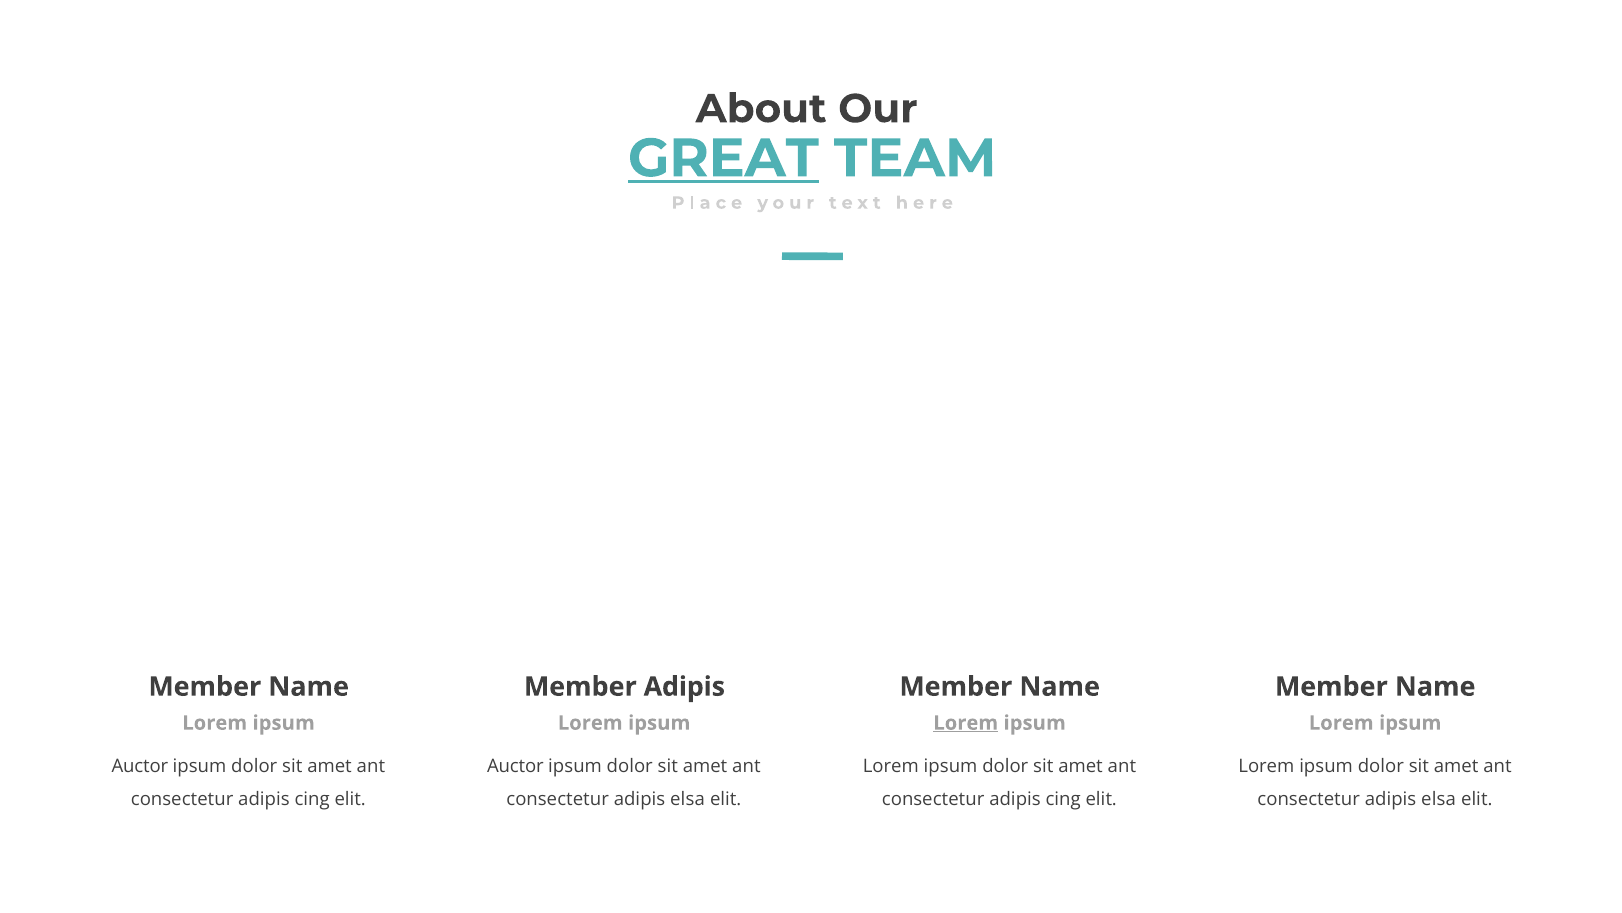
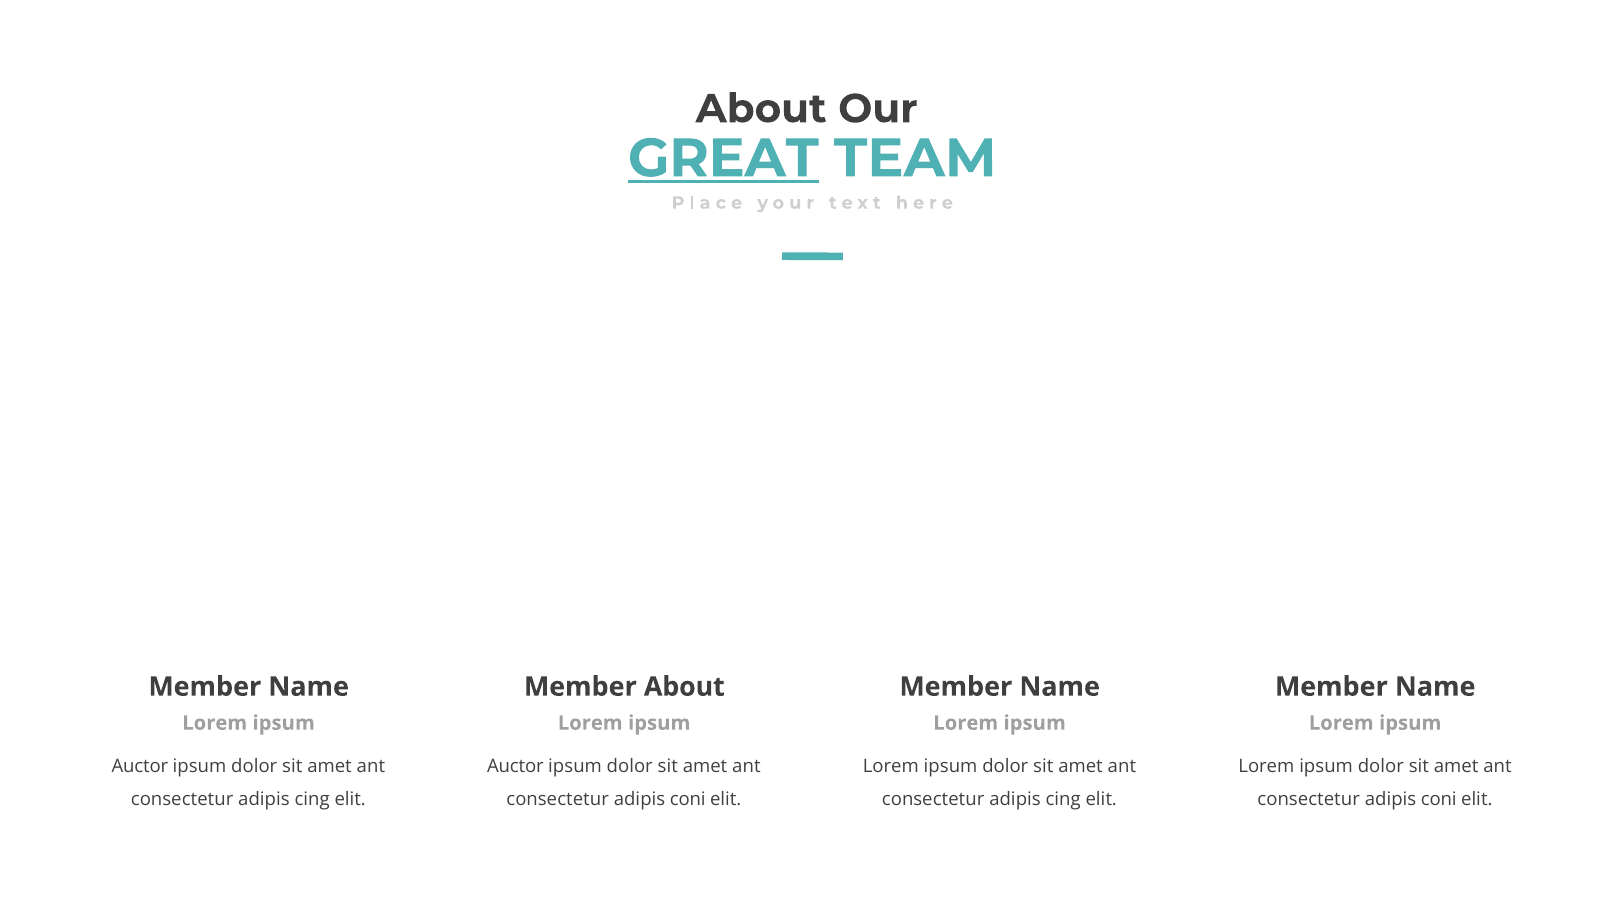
Member Adipis: Adipis -> About
Lorem at (966, 723) underline: present -> none
elsa at (688, 799): elsa -> coni
elsa at (1439, 799): elsa -> coni
